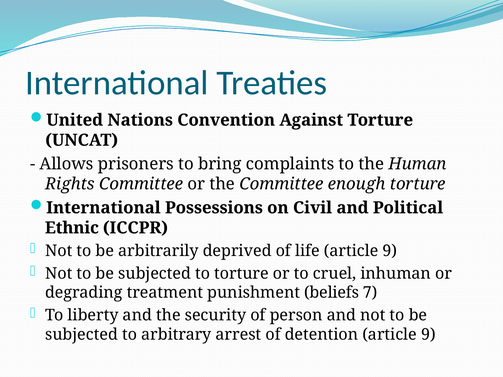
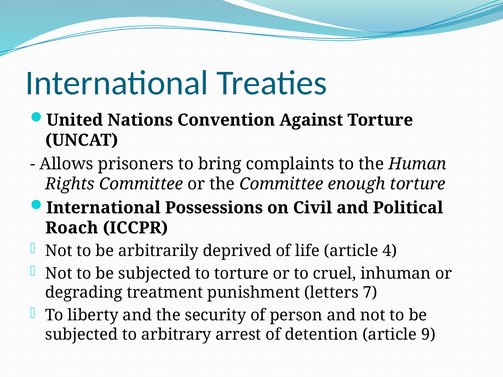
Ethnic: Ethnic -> Roach
life article 9: 9 -> 4
beliefs: beliefs -> letters
